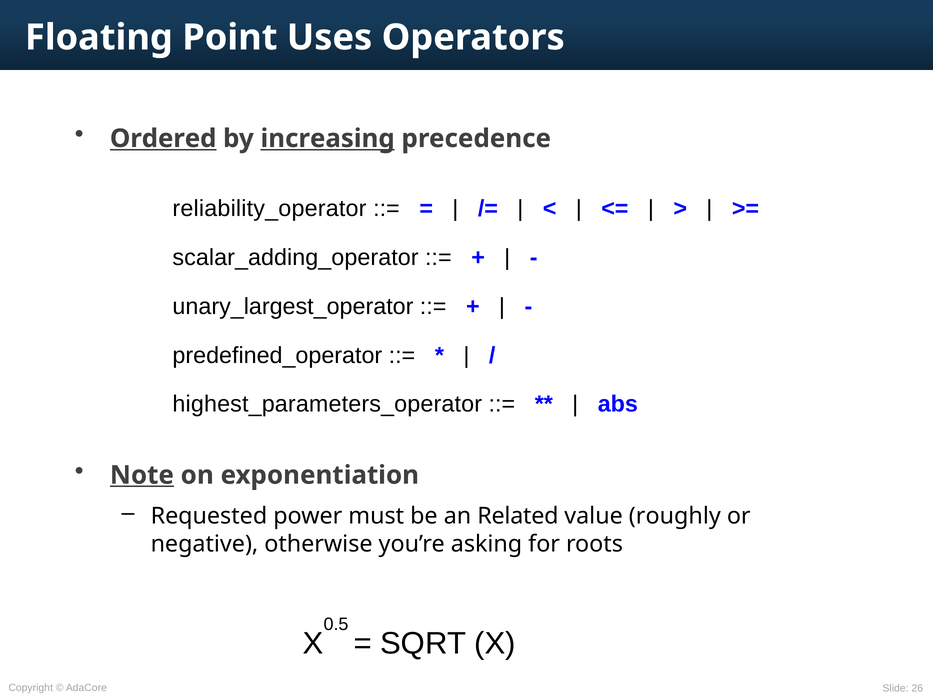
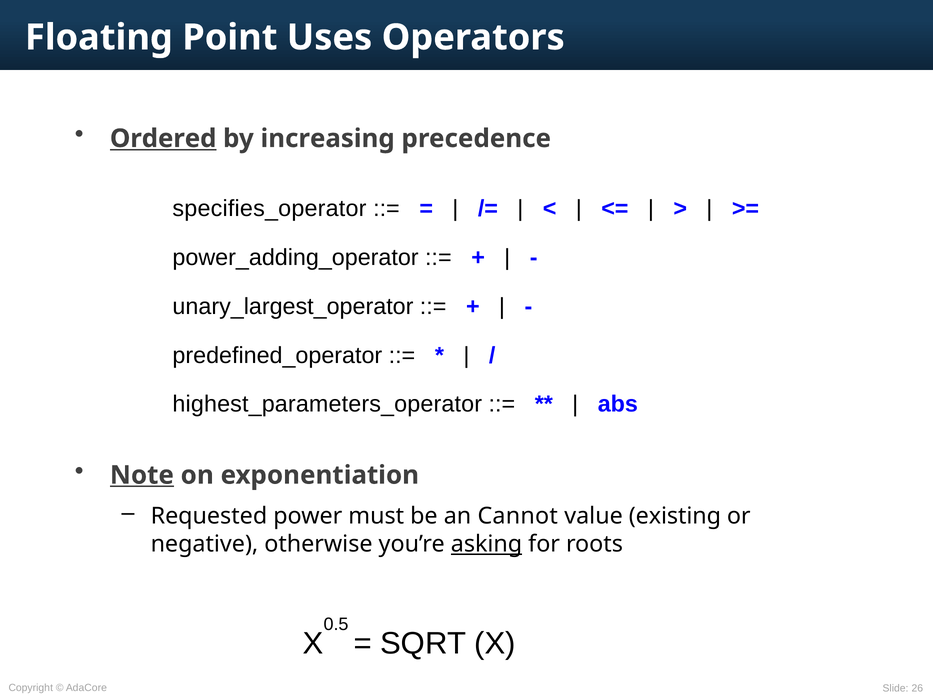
increasing underline: present -> none
reliability_operator: reliability_operator -> specifies_operator
scalar_adding_operator: scalar_adding_operator -> power_adding_operator
Related: Related -> Cannot
roughly: roughly -> existing
asking underline: none -> present
